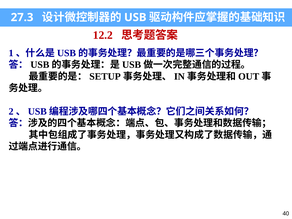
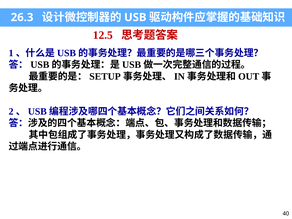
27.3: 27.3 -> 26.3
12.2: 12.2 -> 12.5
